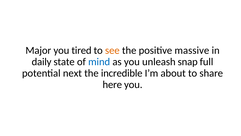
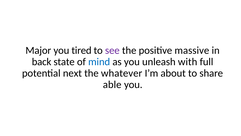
see colour: orange -> purple
daily: daily -> back
snap: snap -> with
incredible: incredible -> whatever
here: here -> able
